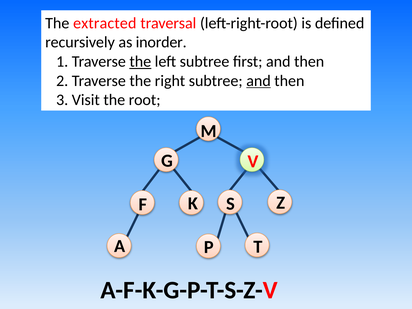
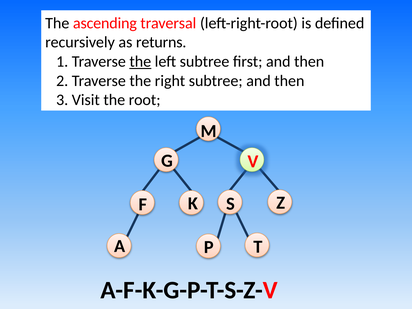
extracted: extracted -> ascending
inorder: inorder -> returns
and at (259, 81) underline: present -> none
